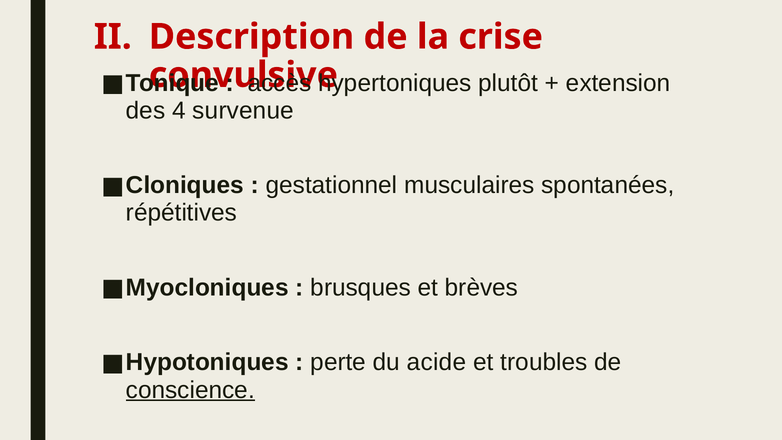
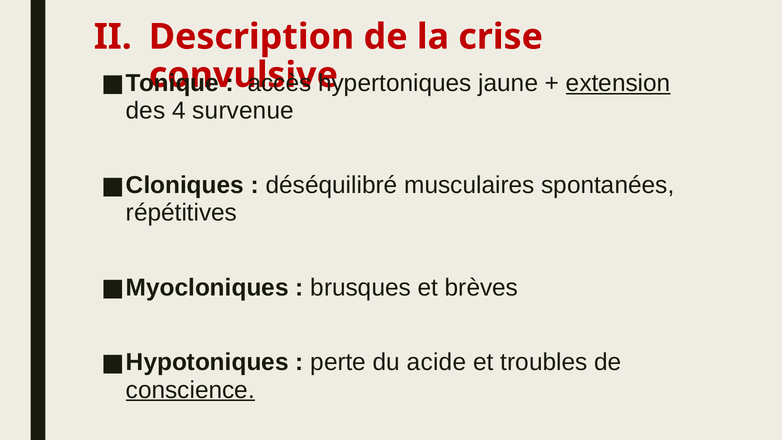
plutôt: plutôt -> jaune
extension underline: none -> present
gestationnel: gestationnel -> déséquilibré
